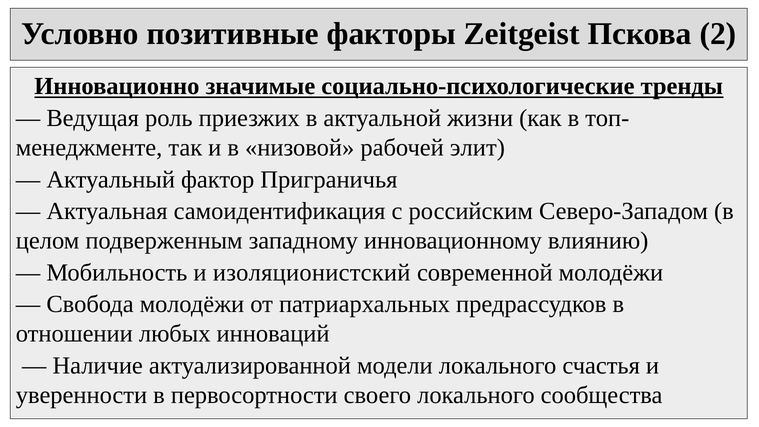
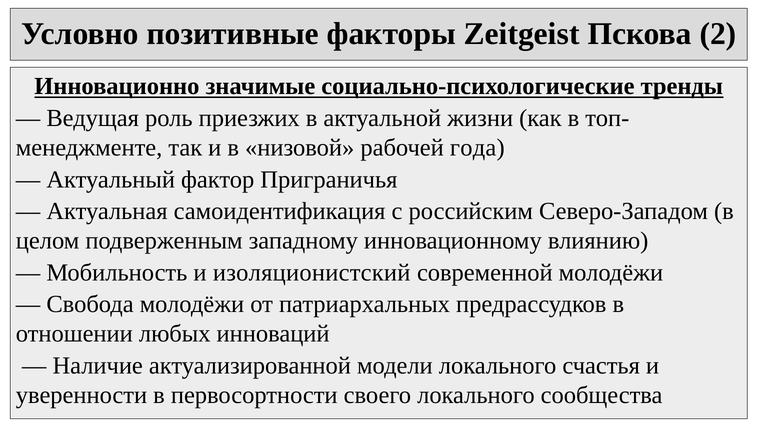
элит: элит -> года
